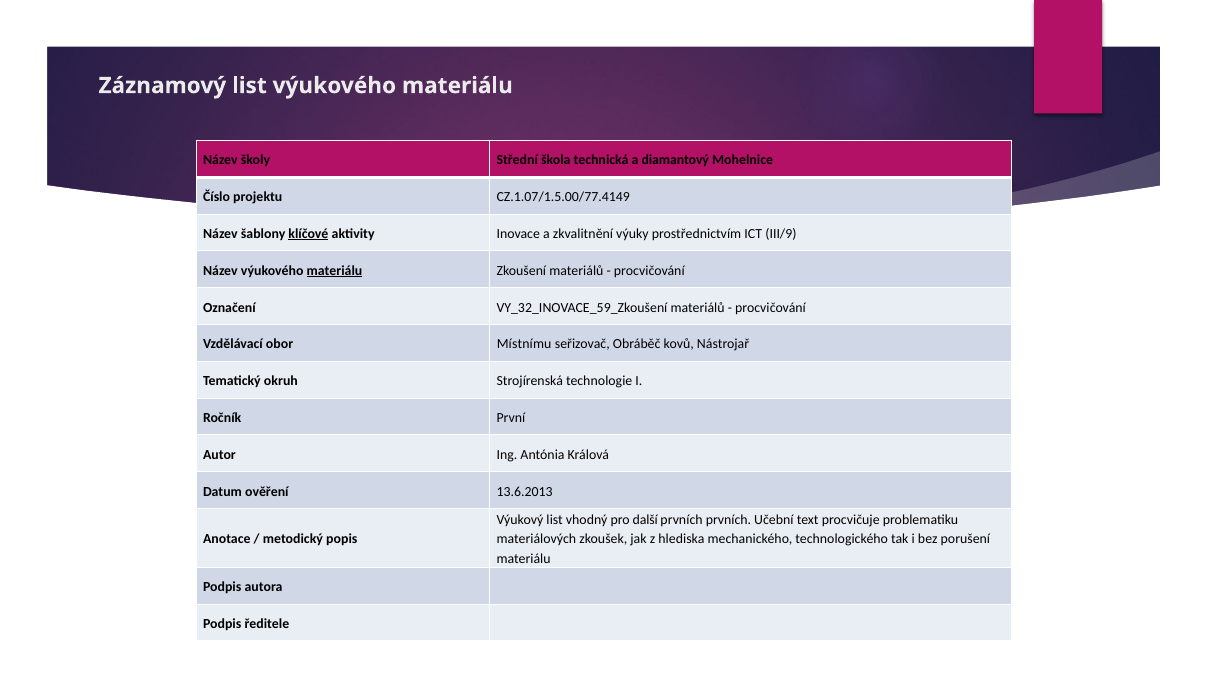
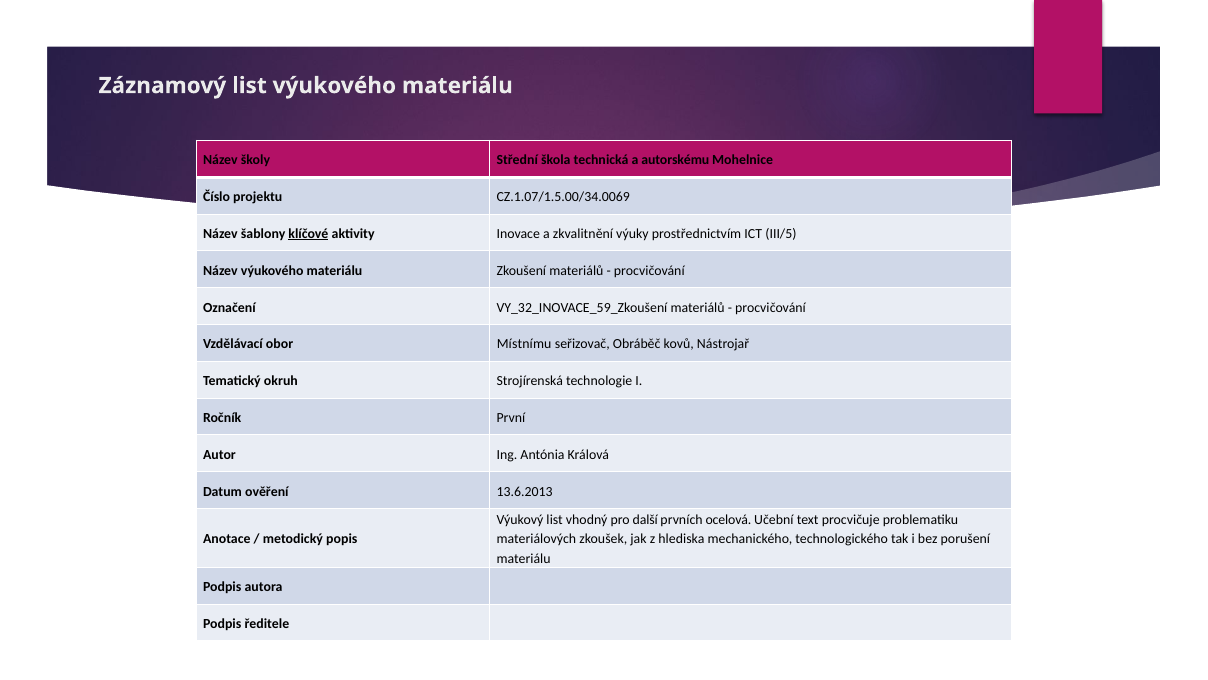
diamantový: diamantový -> autorskému
CZ.1.07/1.5.00/77.4149: CZ.1.07/1.5.00/77.4149 -> CZ.1.07/1.5.00/34.0069
III/9: III/9 -> III/5
materiálu at (335, 271) underline: present -> none
prvních prvních: prvních -> ocelová
